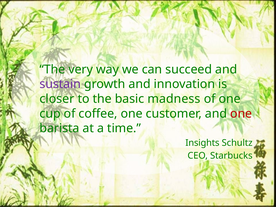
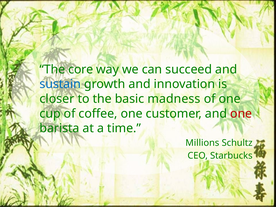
very: very -> core
sustain colour: purple -> blue
Insights: Insights -> Millions
